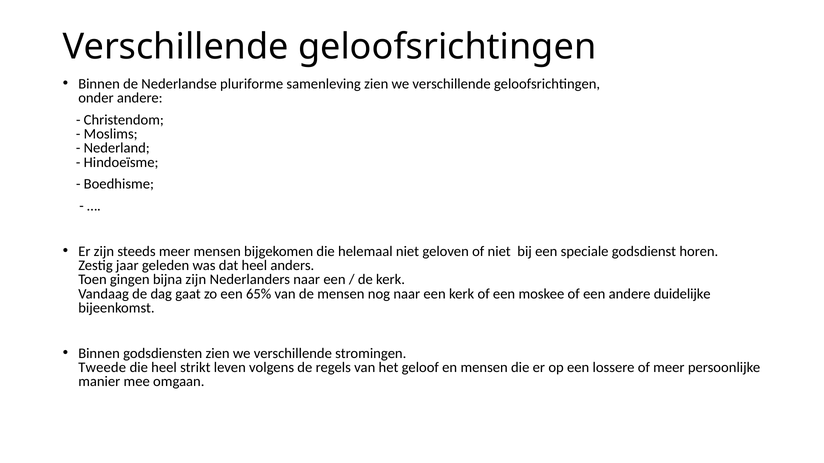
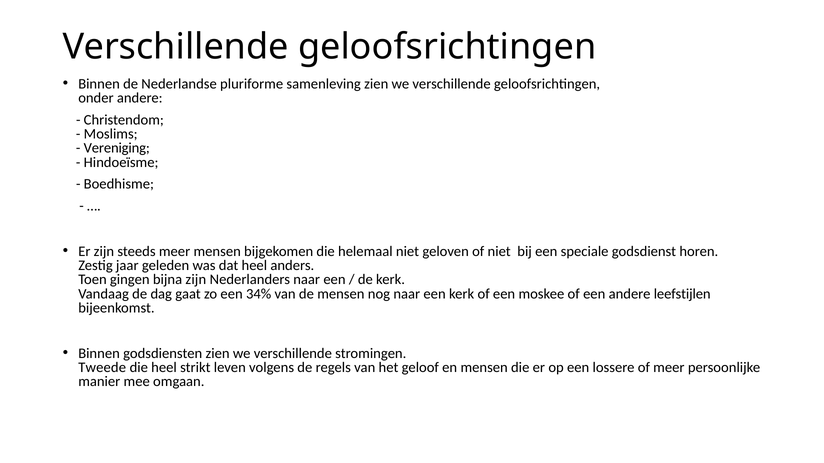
Nederland: Nederland -> Vereniging
65%: 65% -> 34%
duidelijke: duidelijke -> leefstijlen
